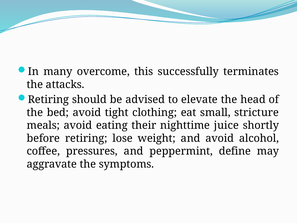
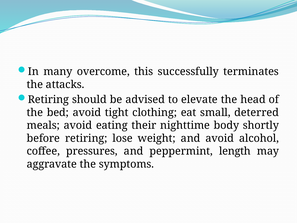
stricture: stricture -> deterred
juice: juice -> body
define: define -> length
